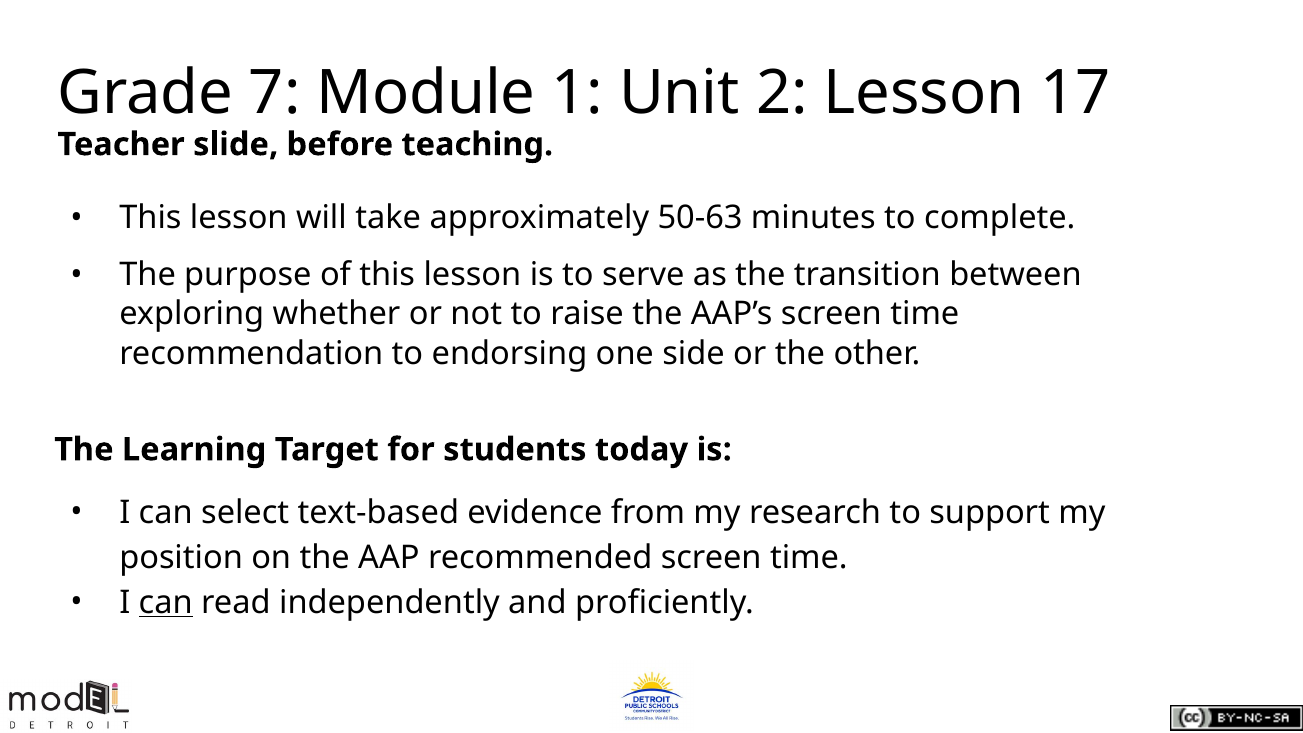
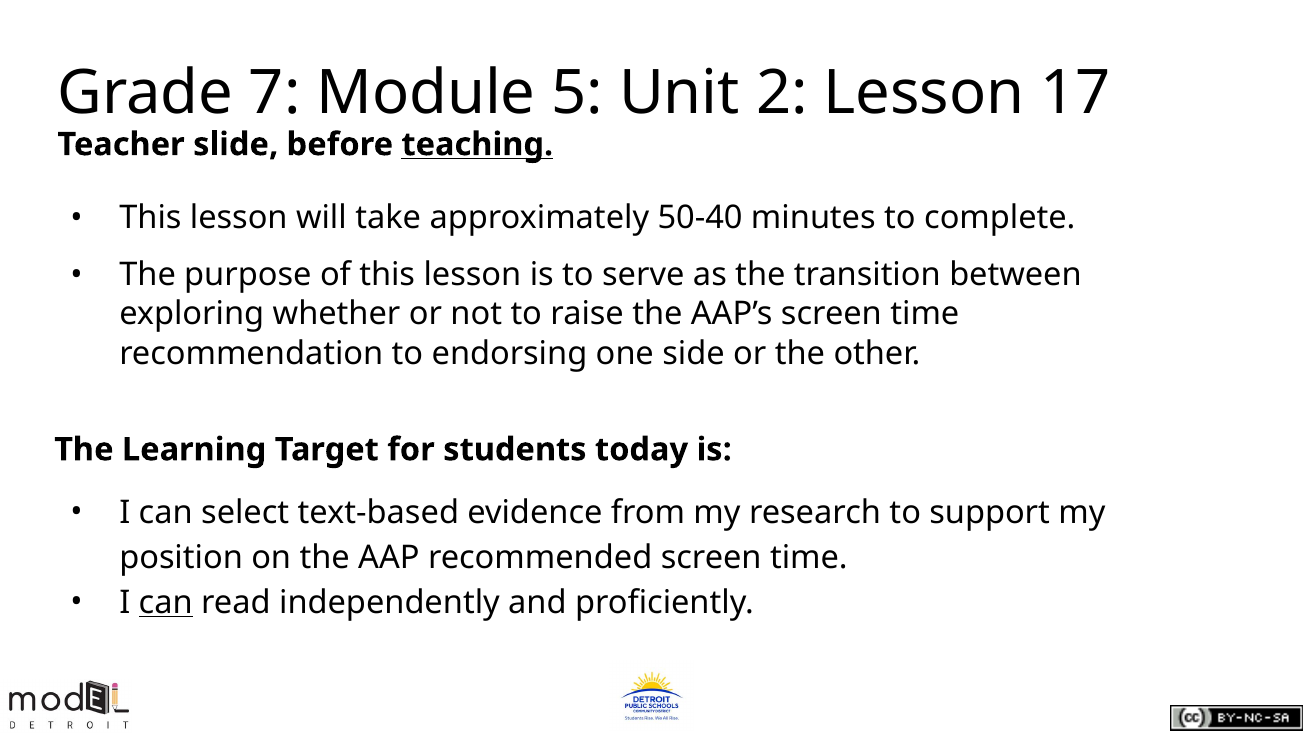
1: 1 -> 5
teaching underline: none -> present
50-63: 50-63 -> 50-40
